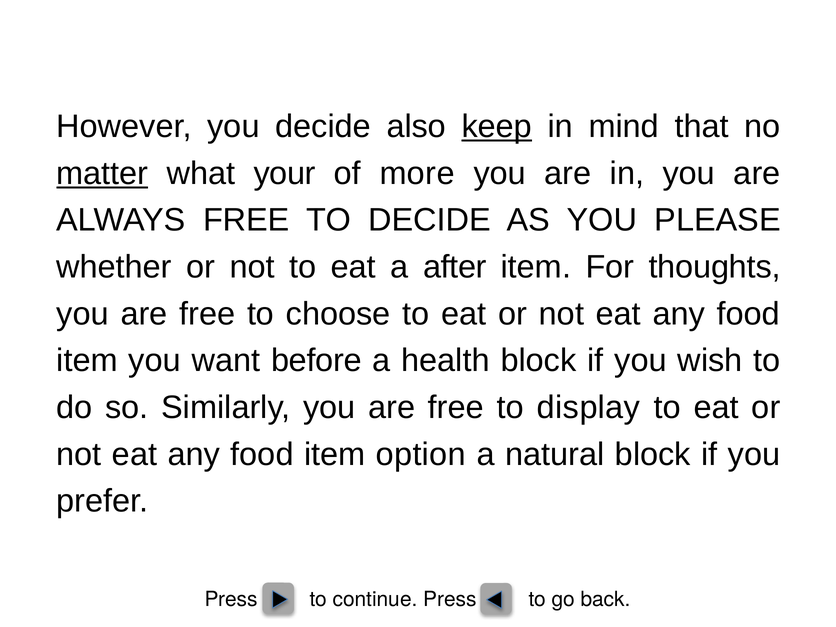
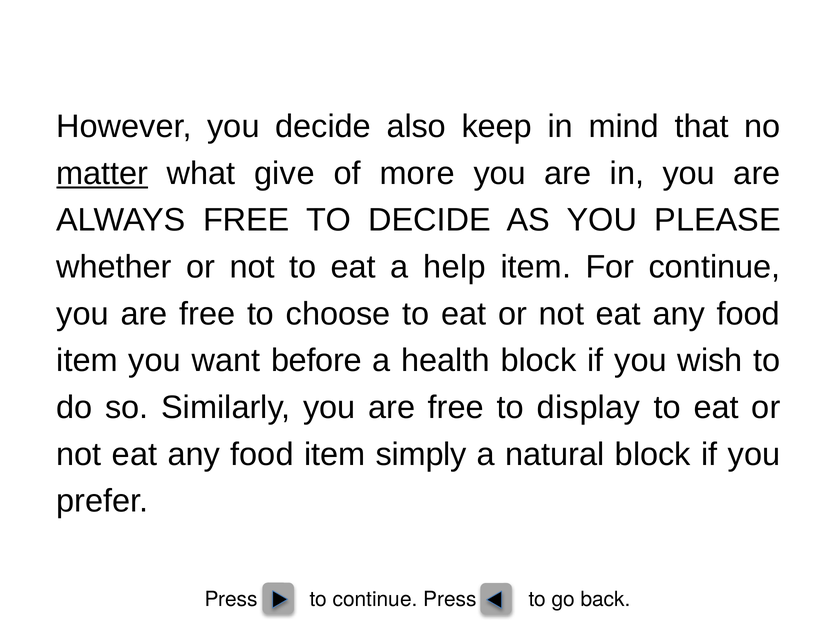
keep underline: present -> none
your: your -> give
after: after -> help
For thoughts: thoughts -> continue
option: option -> simply
